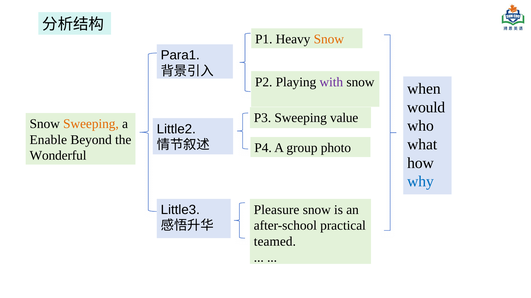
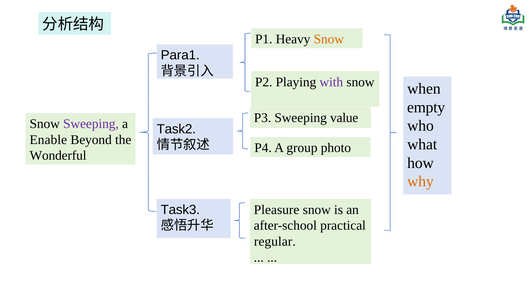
would: would -> empty
Sweeping at (91, 124) colour: orange -> purple
Little2: Little2 -> Task2
why colour: blue -> orange
Little3: Little3 -> Task3
teamed: teamed -> regular
